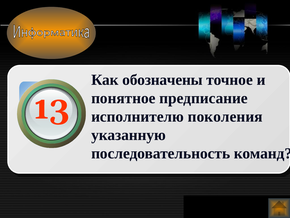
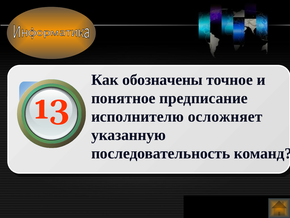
поколения: поколения -> осложняет
